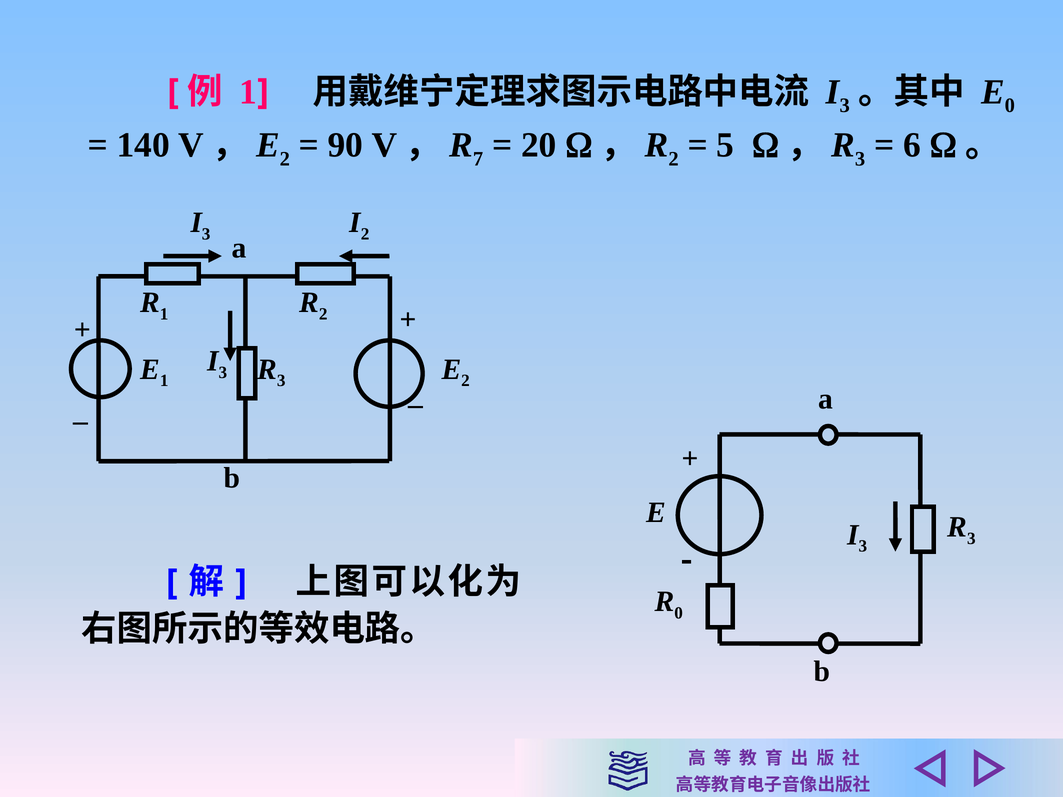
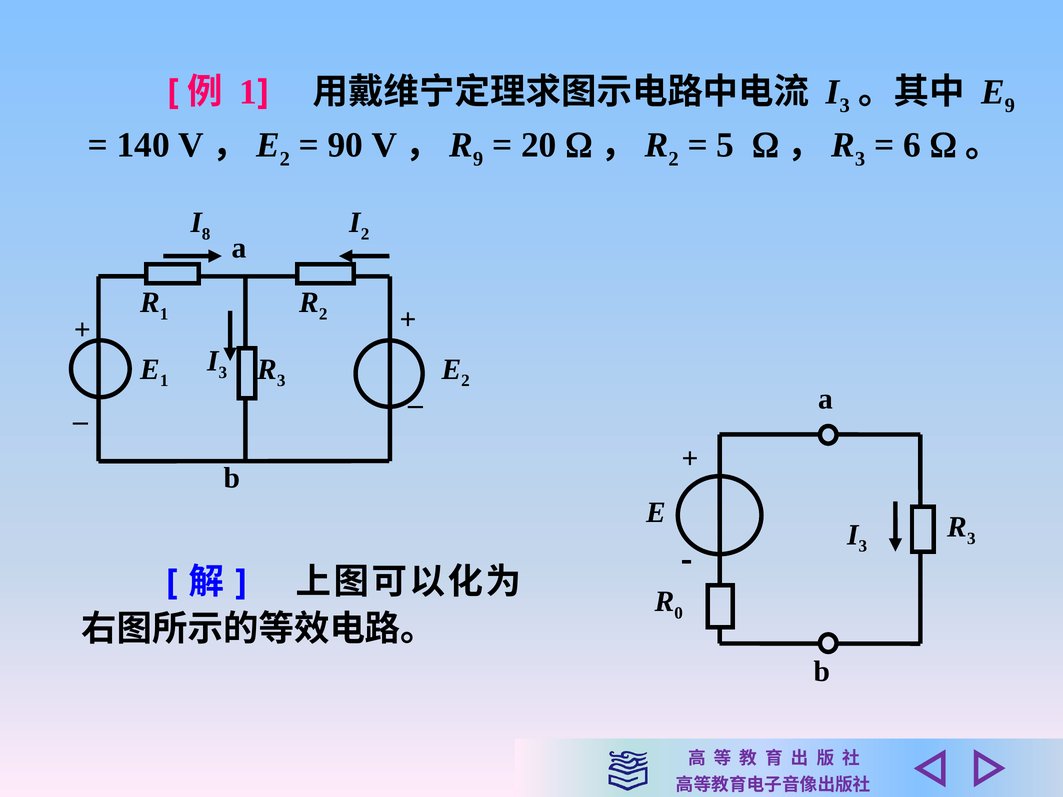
E 0: 0 -> 9
7 at (478, 159): 7 -> 9
3 at (206, 234): 3 -> 8
